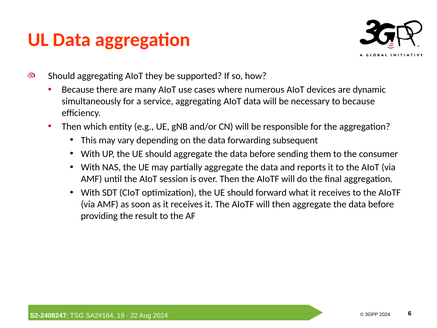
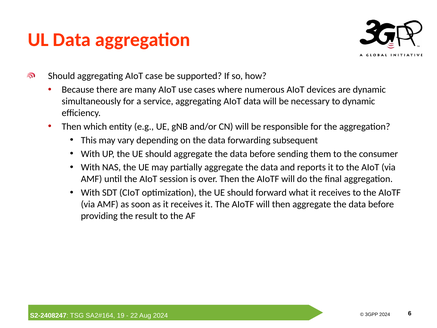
they: they -> case
to because: because -> dynamic
